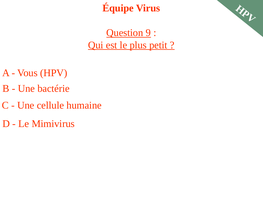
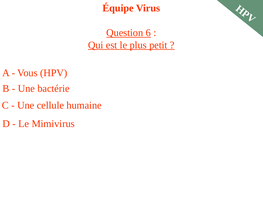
9: 9 -> 6
